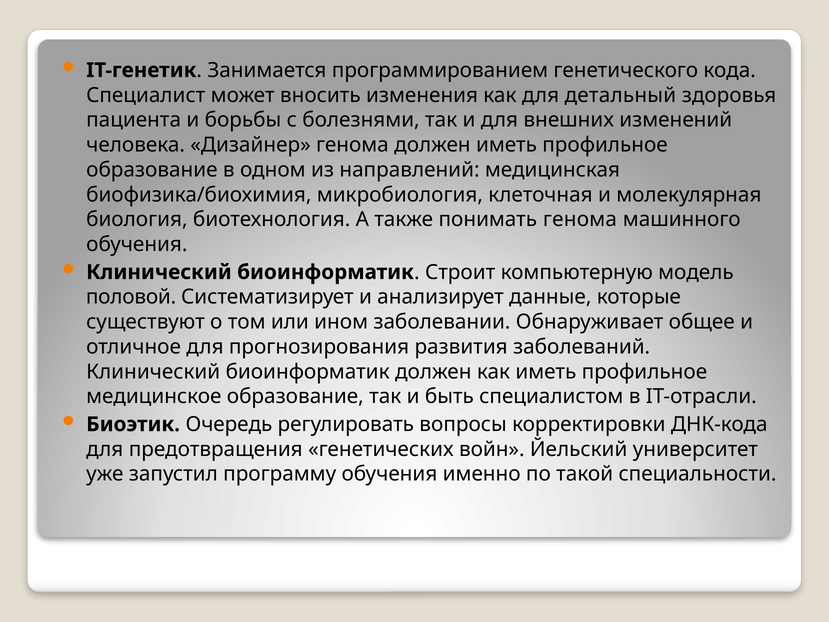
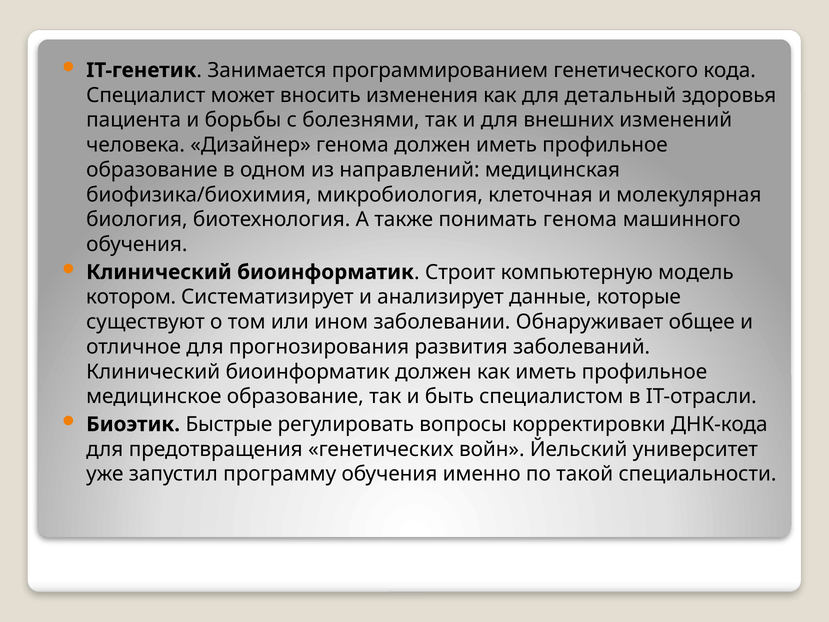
половой: половой -> котором
Очередь: Очередь -> Быстрые
